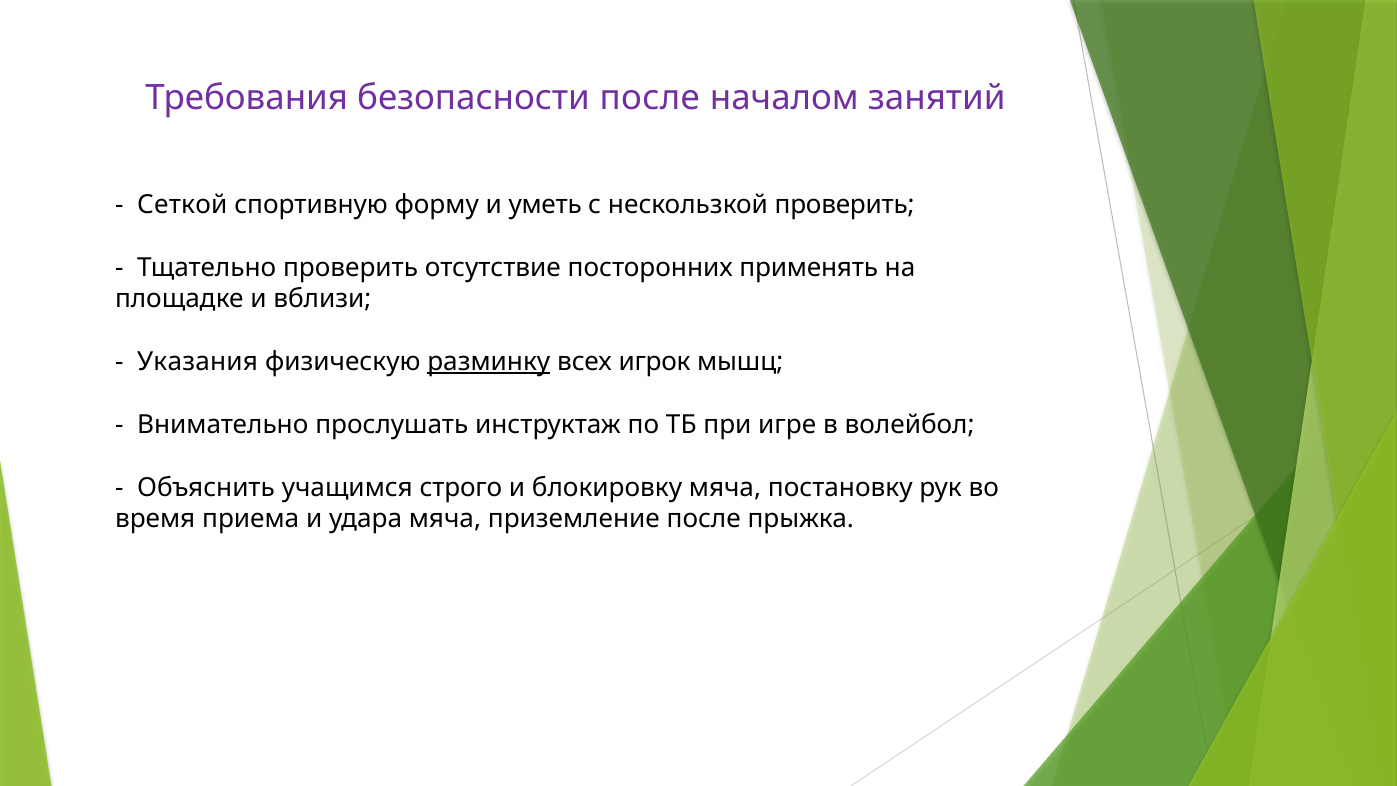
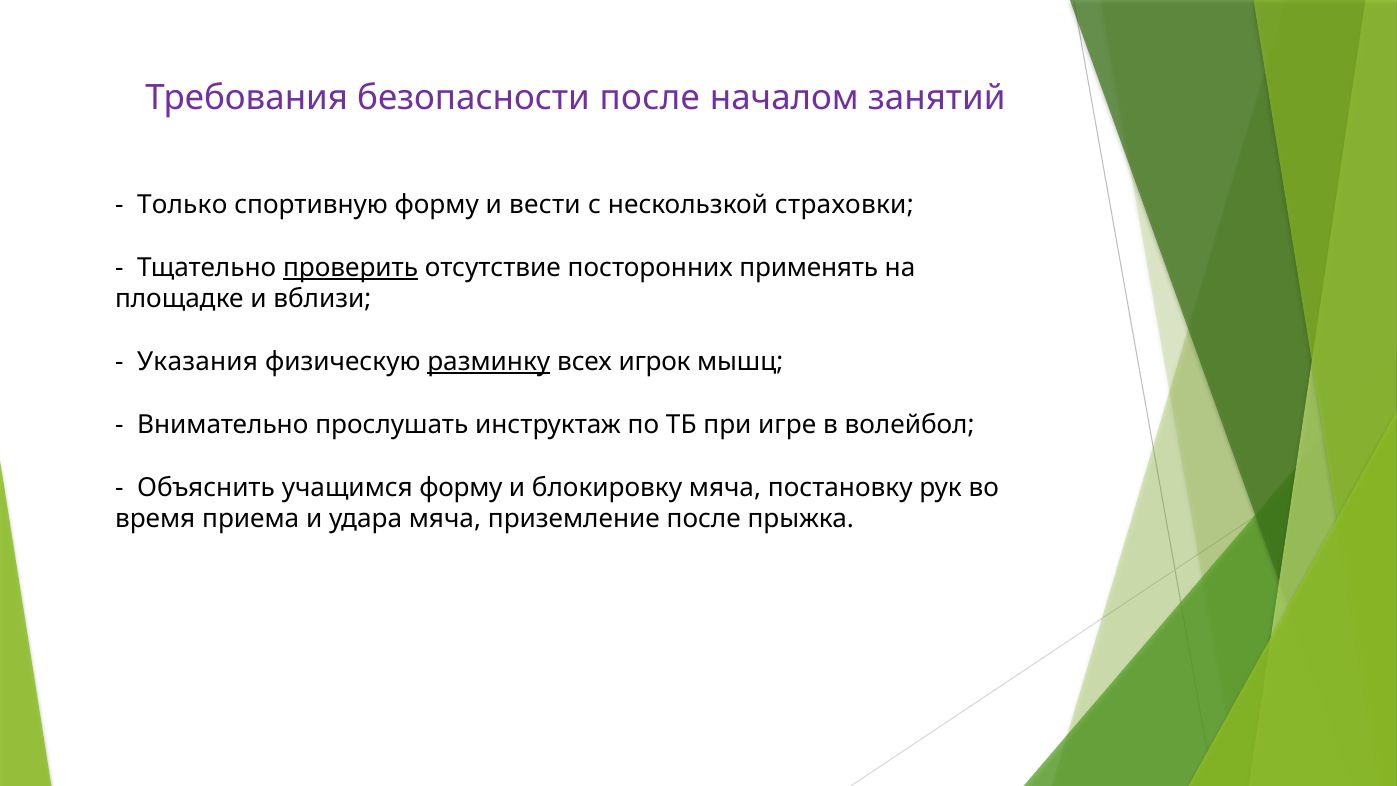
Сеткой: Сеткой -> Только
уметь: уметь -> вести
нескользкой проверить: проверить -> страховки
проверить at (351, 267) underline: none -> present
учащимся строго: строго -> форму
